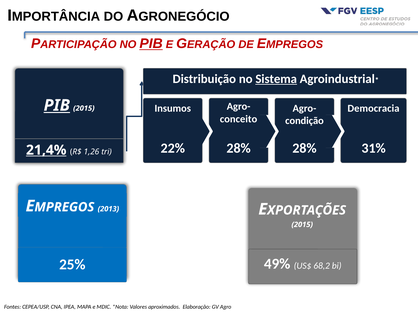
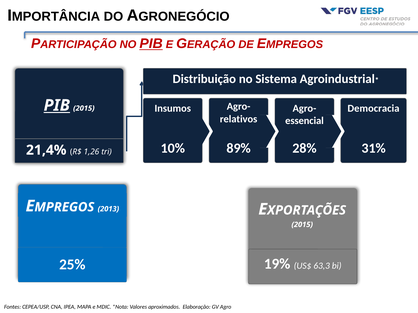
Sistema underline: present -> none
conceito: conceito -> relativos
condição: condição -> essencial
22%: 22% -> 10%
28% at (239, 148): 28% -> 89%
21,4% underline: present -> none
49%: 49% -> 19%
68,2: 68,2 -> 63,3
